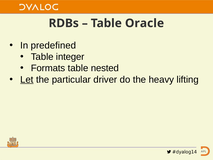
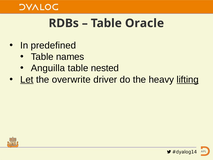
integer: integer -> names
Formats: Formats -> Anguilla
particular: particular -> overwrite
lifting underline: none -> present
